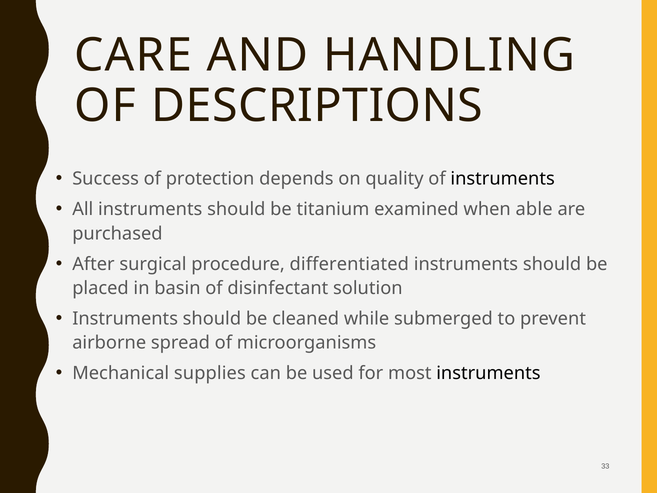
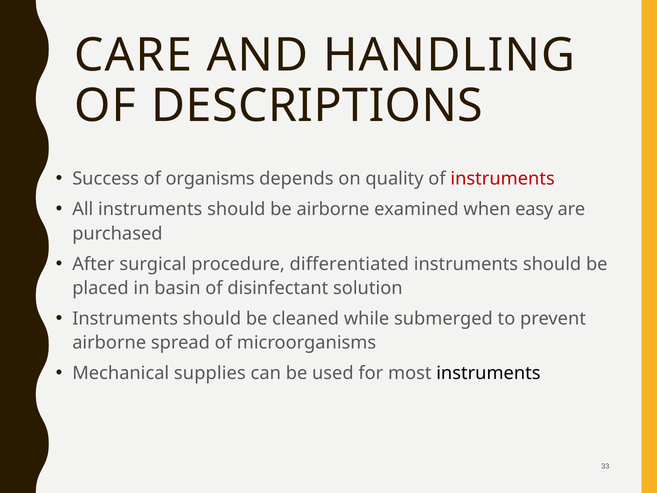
protection: protection -> organisms
instruments at (503, 179) colour: black -> red
be titanium: titanium -> airborne
able: able -> easy
